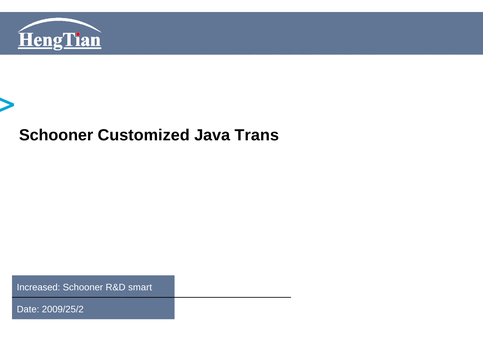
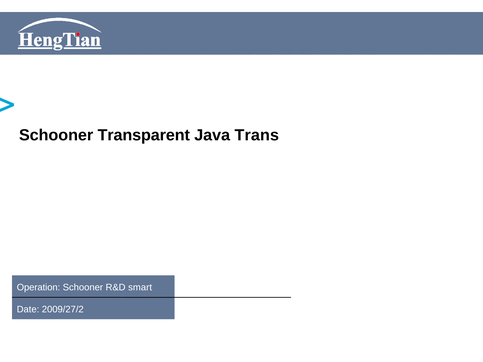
Customized: Customized -> Transparent
Increased: Increased -> Operation
2009/25/2: 2009/25/2 -> 2009/27/2
